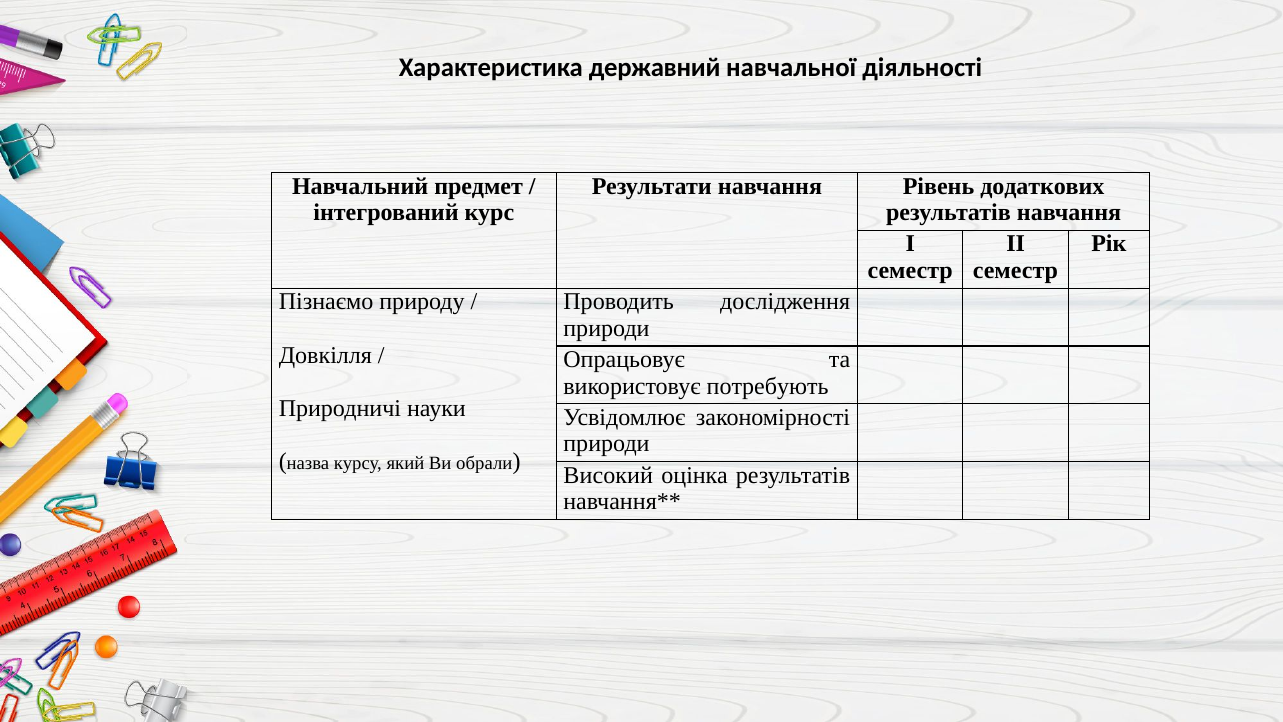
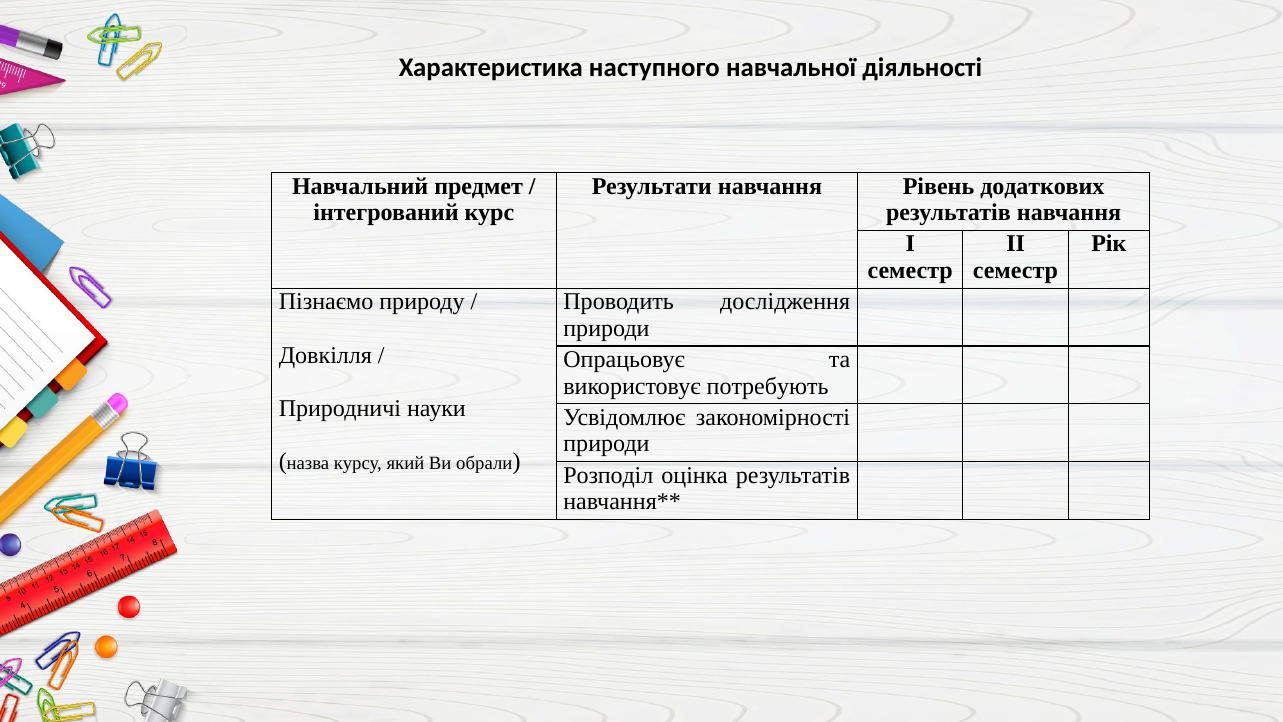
державний: державний -> наступного
Високий: Високий -> Розподіл
